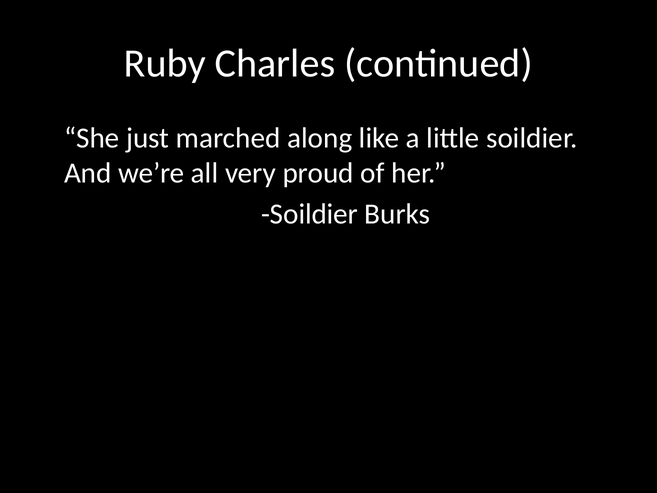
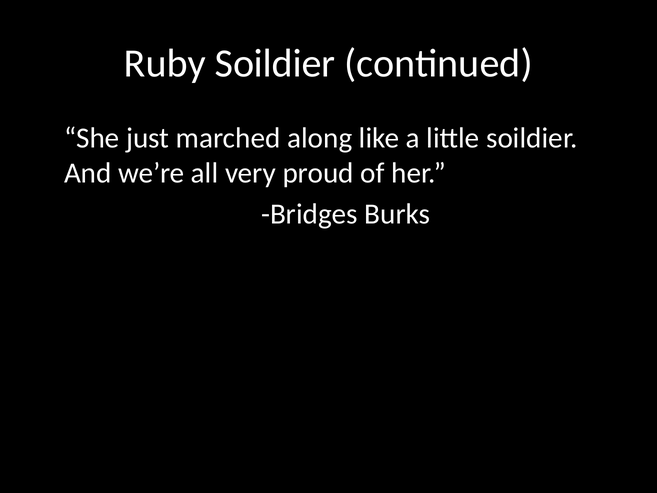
Ruby Charles: Charles -> Soildier
Soildier at (310, 214): Soildier -> Bridges
